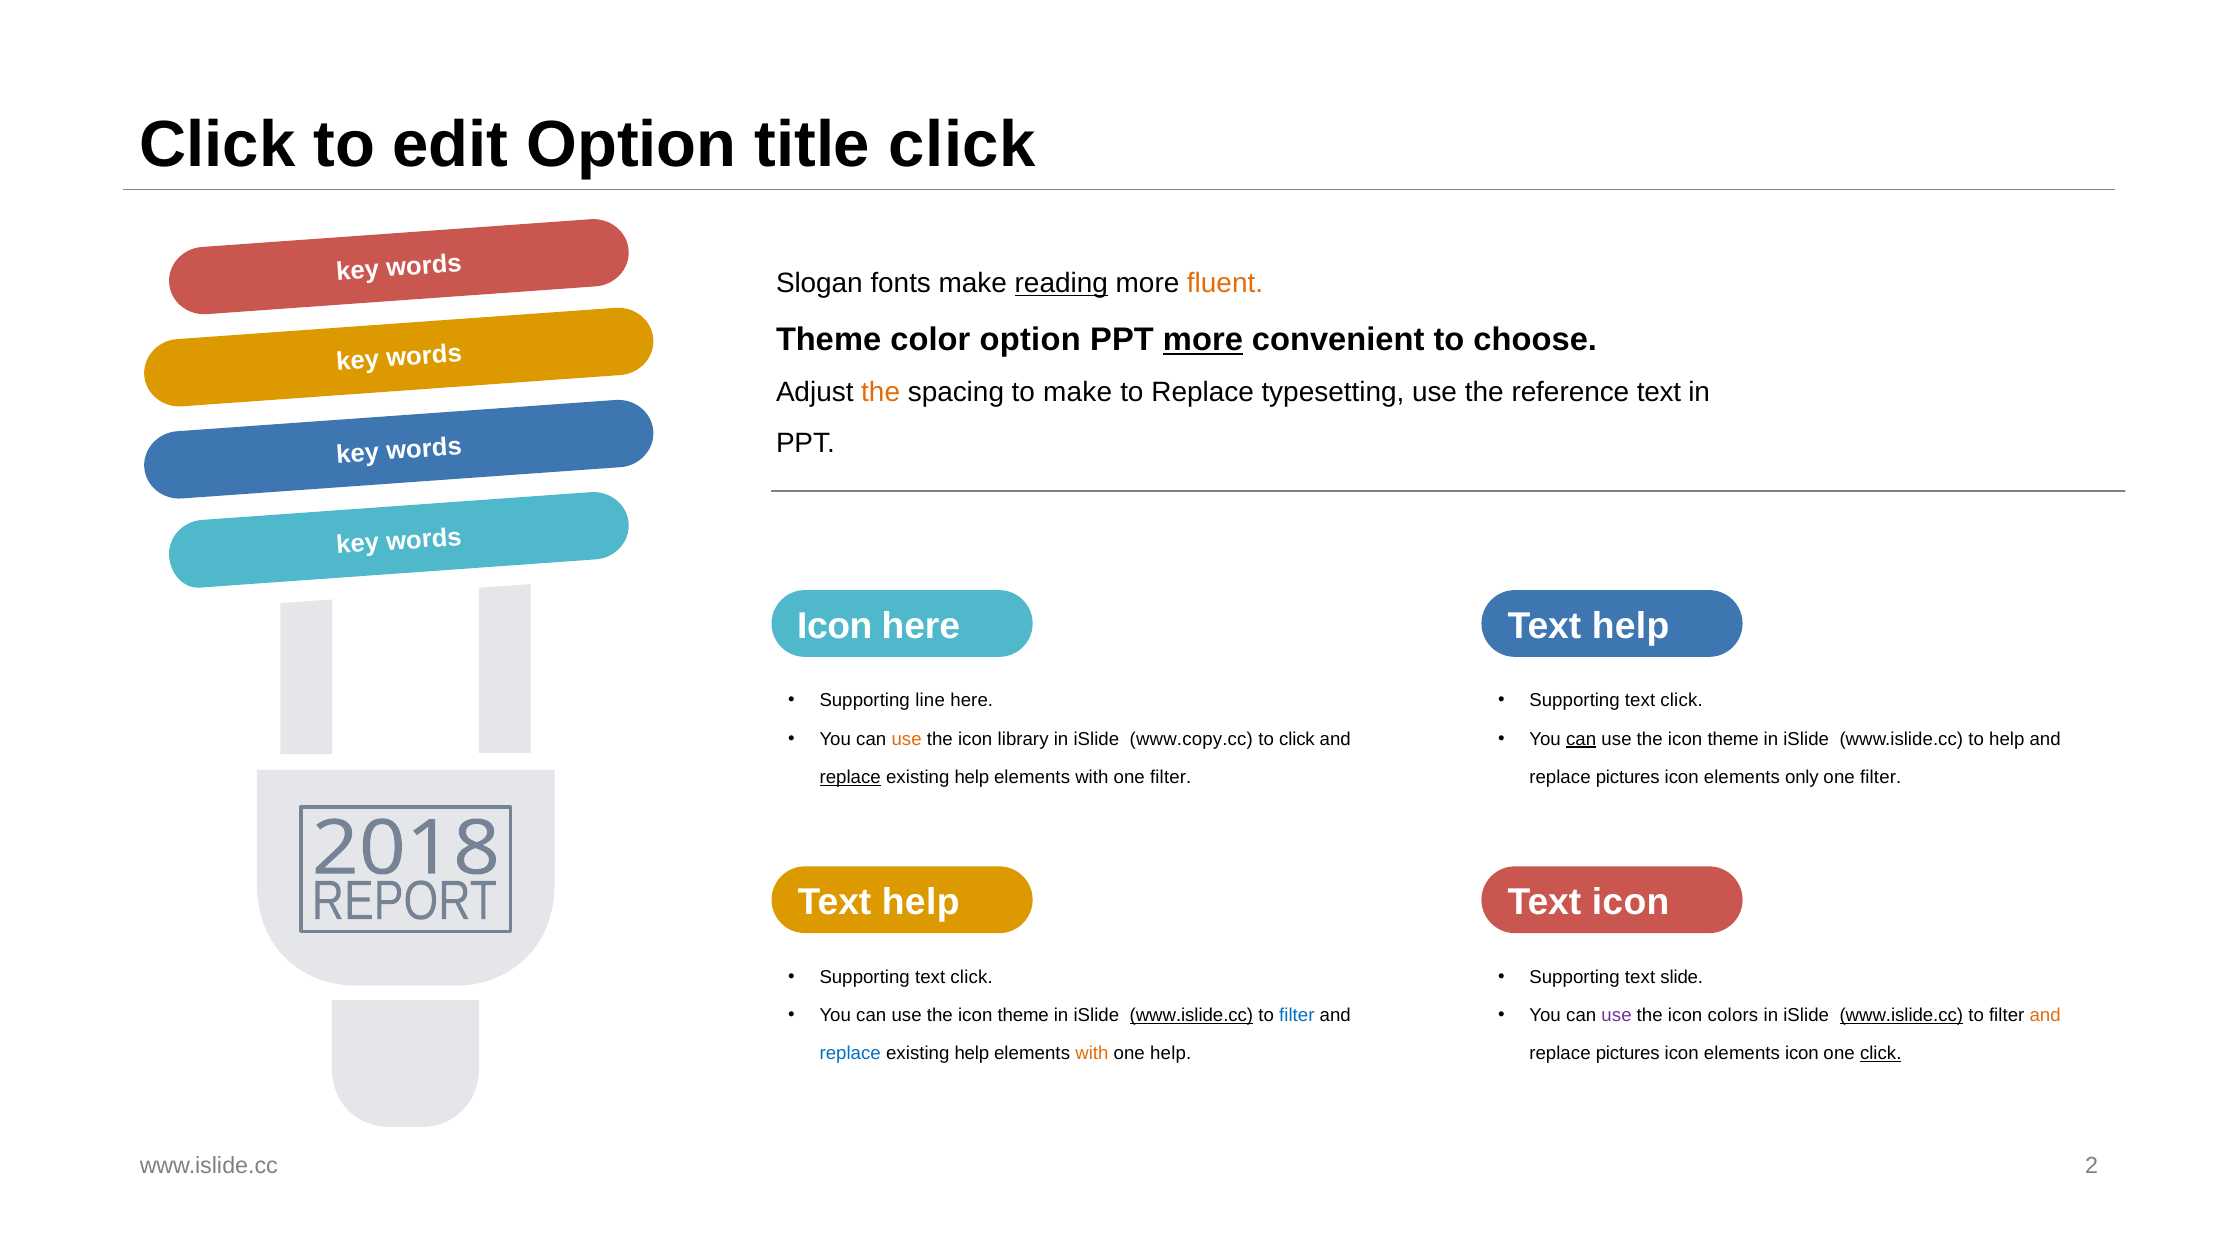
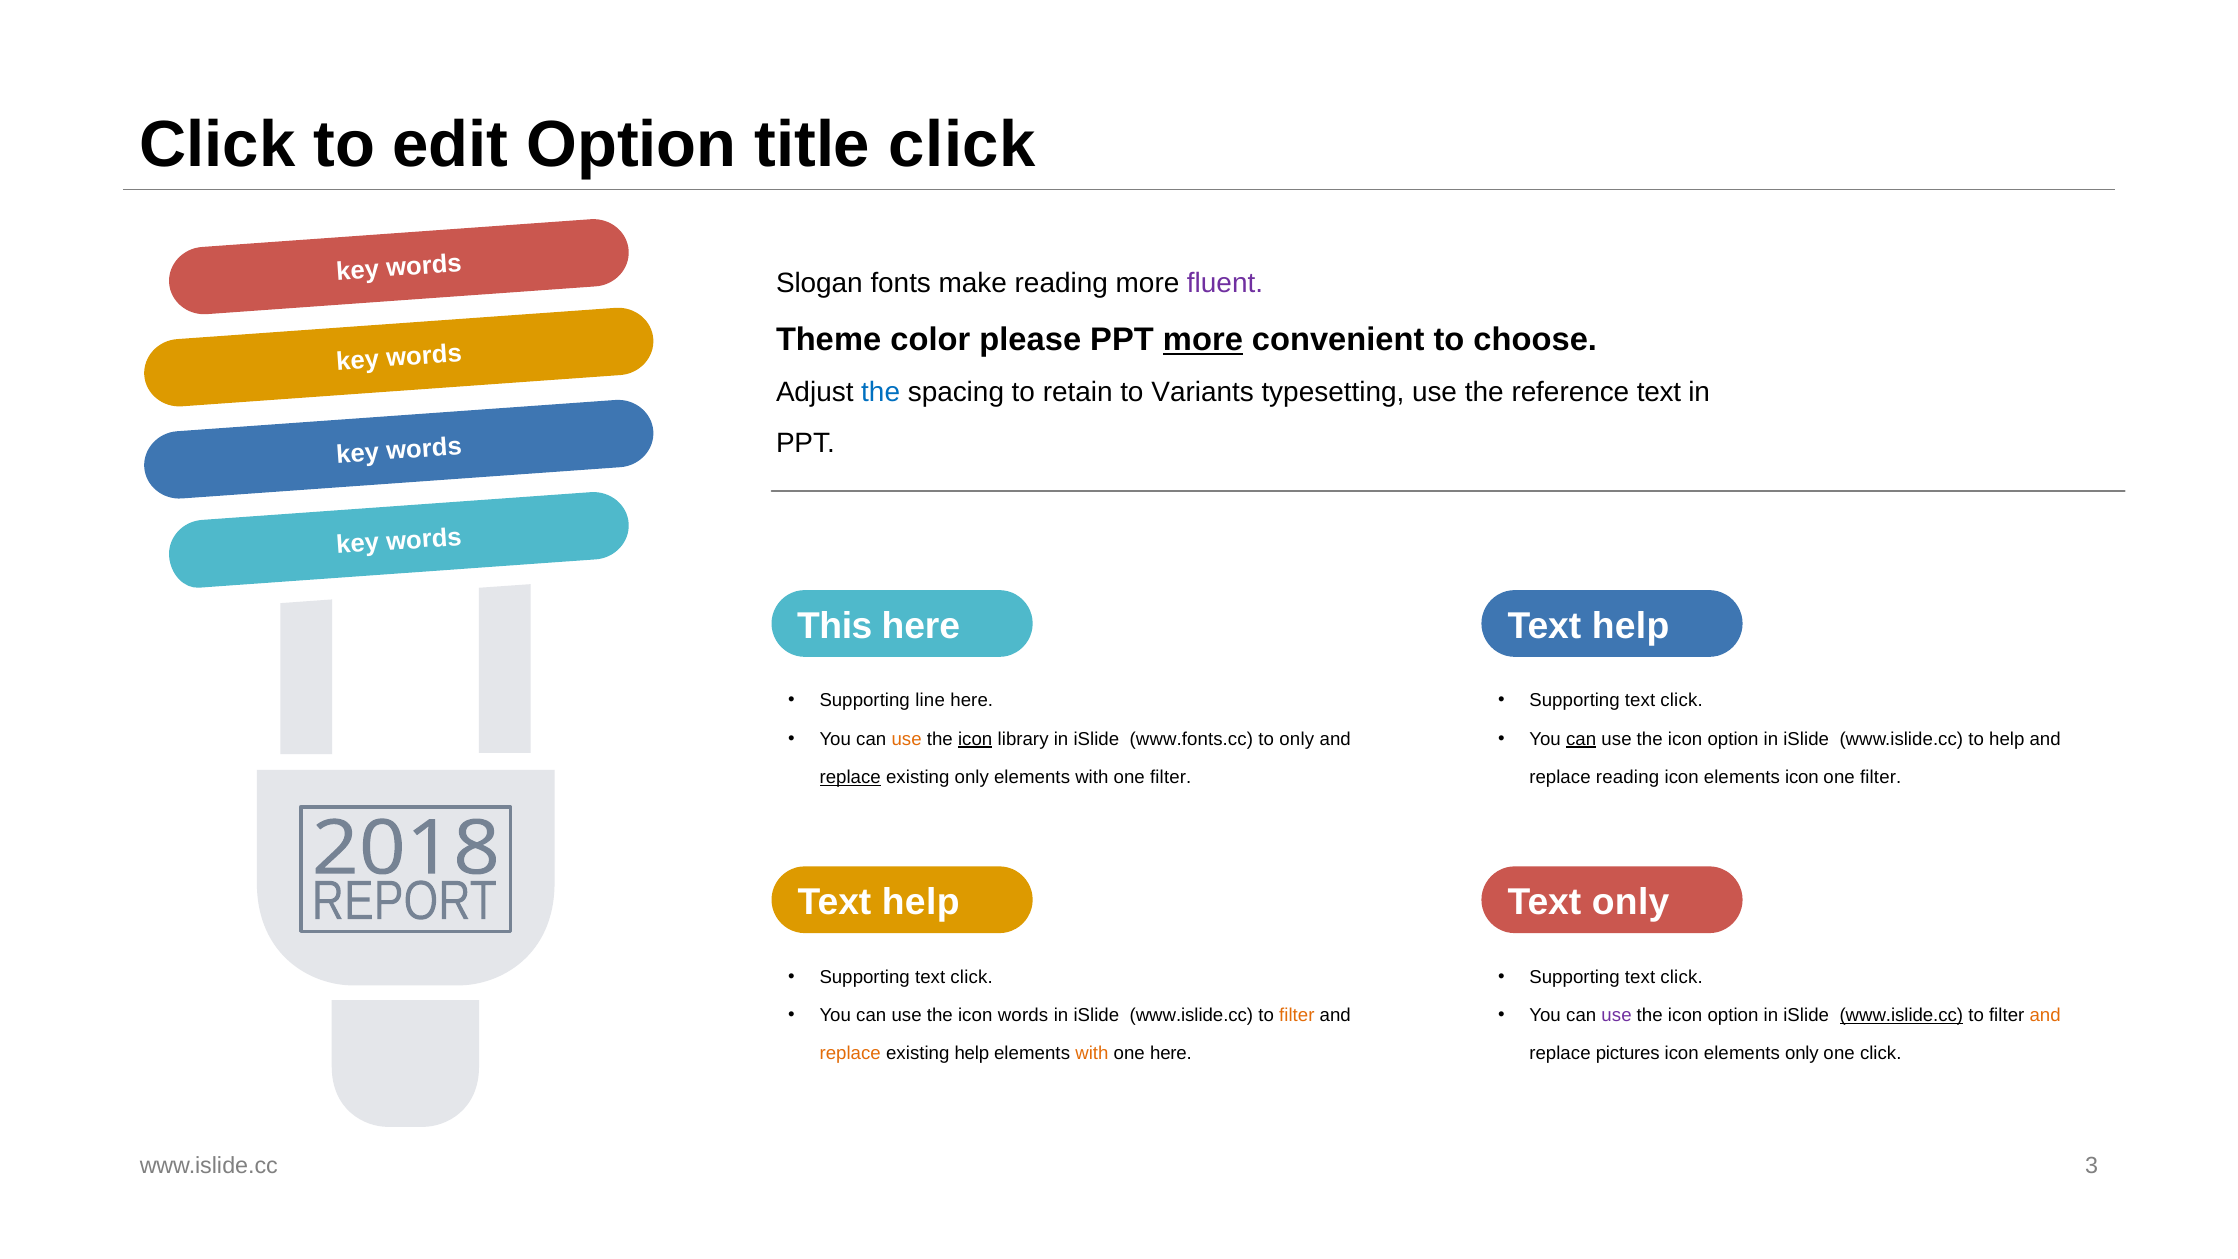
reading at (1061, 284) underline: present -> none
fluent colour: orange -> purple
color option: option -> please
the at (881, 393) colour: orange -> blue
to make: make -> retain
to Replace: Replace -> Variants
Icon at (835, 626): Icon -> This
icon at (975, 739) underline: none -> present
www.copy.cc: www.copy.cc -> www.fonts.cc
to click: click -> only
theme at (1733, 739): theme -> option
help at (972, 777): help -> only
pictures at (1628, 777): pictures -> reading
elements only: only -> icon
Text icon: icon -> only
slide at (1682, 977): slide -> click
theme at (1023, 1015): theme -> words
www.islide.cc at (1191, 1015) underline: present -> none
filter at (1297, 1015) colour: blue -> orange
colors at (1733, 1015): colors -> option
replace at (850, 1053) colour: blue -> orange
one help: help -> here
elements icon: icon -> only
click at (1881, 1053) underline: present -> none
2: 2 -> 3
